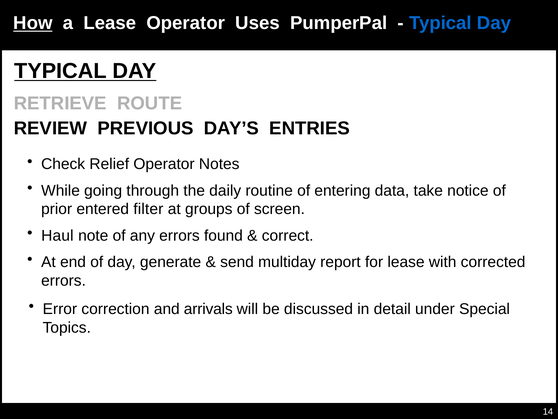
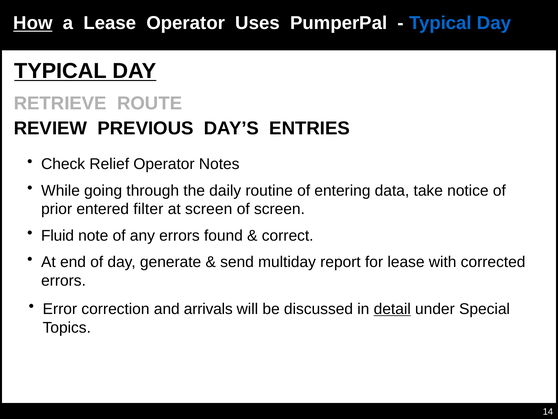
at groups: groups -> screen
Haul: Haul -> Fluid
detail underline: none -> present
